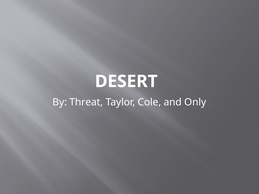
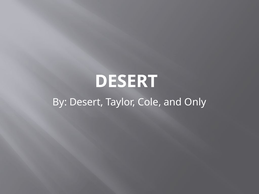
By Threat: Threat -> Desert
